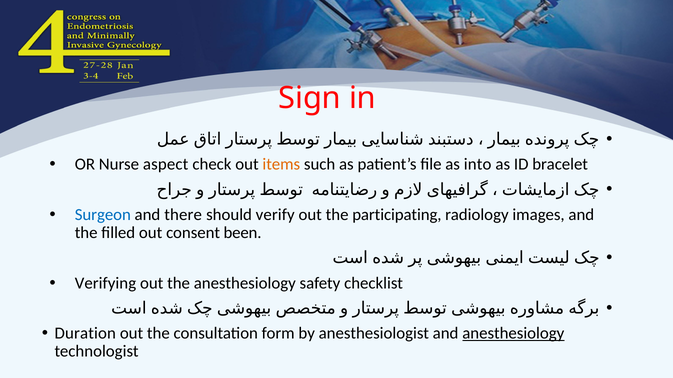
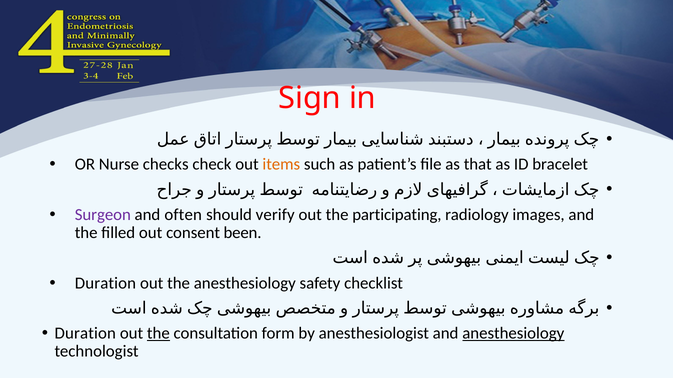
aspect: aspect -> checks
into: into -> that
Surgeon colour: blue -> purple
there: there -> often
Verifying at (105, 283): Verifying -> Duration
the at (158, 334) underline: none -> present
